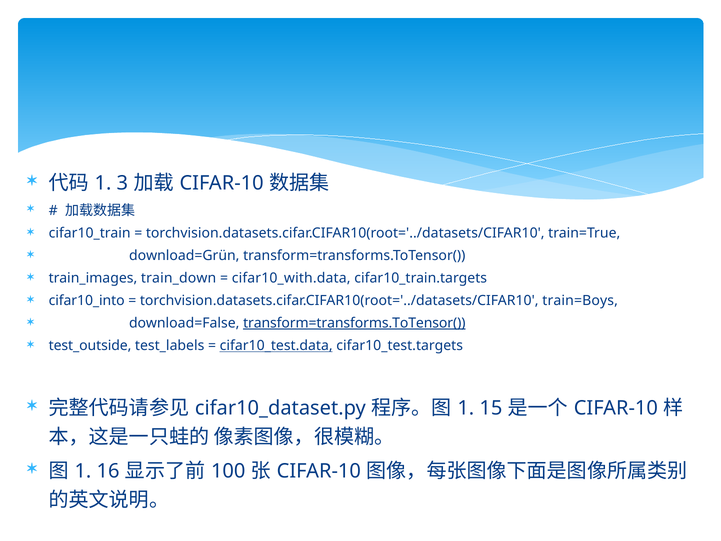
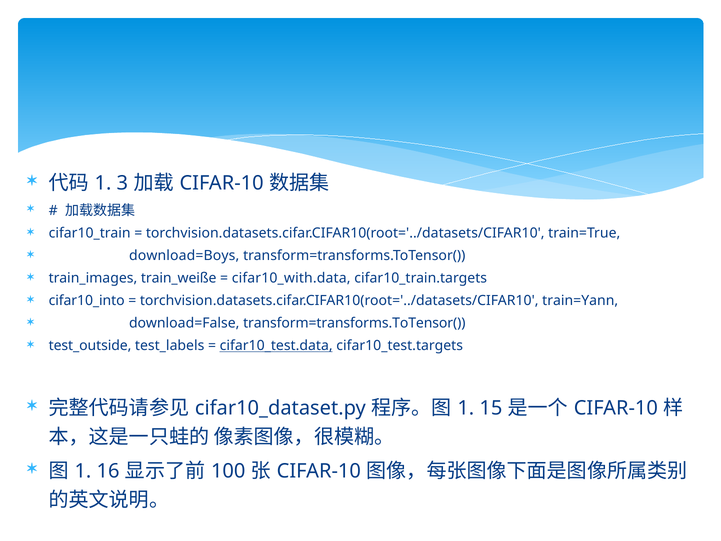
download=Grün: download=Grün -> download=Boys
train_down: train_down -> train_weiße
train=Boys: train=Boys -> train=Yann
transform=transforms.ToTensor( at (354, 323) underline: present -> none
